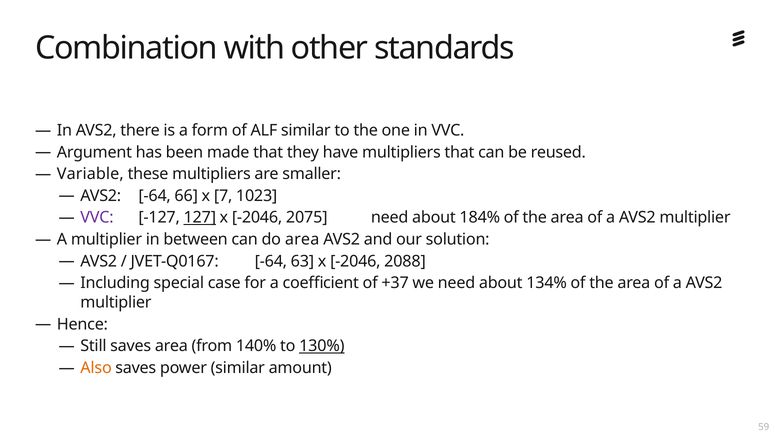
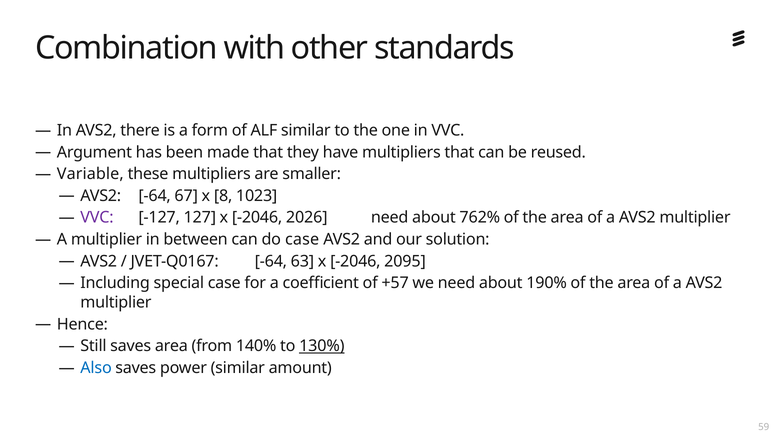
66: 66 -> 67
7: 7 -> 8
127 underline: present -> none
2075: 2075 -> 2026
184%: 184% -> 762%
do area: area -> case
2088: 2088 -> 2095
+37: +37 -> +57
134%: 134% -> 190%
Also colour: orange -> blue
